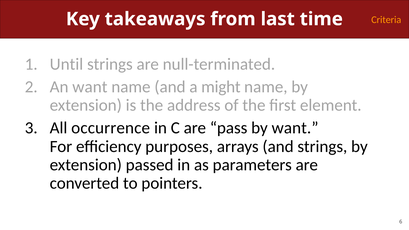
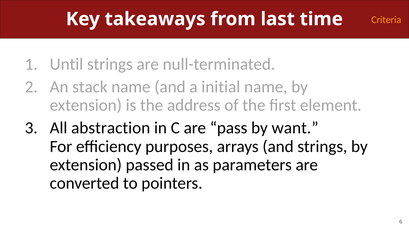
An want: want -> stack
might: might -> initial
occurrence: occurrence -> abstraction
